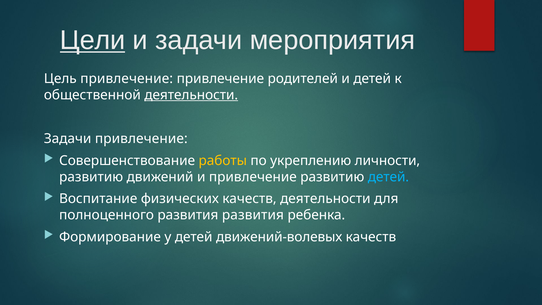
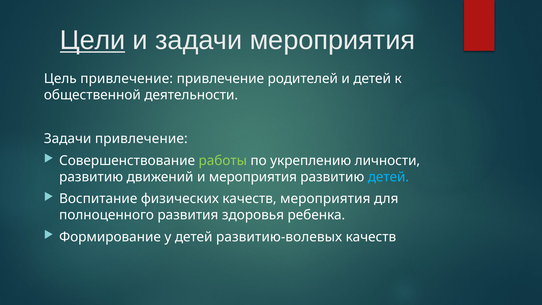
деятельности at (191, 95) underline: present -> none
работы colour: yellow -> light green
и привлечение: привлечение -> мероприятия
качеств деятельности: деятельности -> мероприятия
развития развития: развития -> здоровья
движений-волевых: движений-волевых -> развитию-волевых
